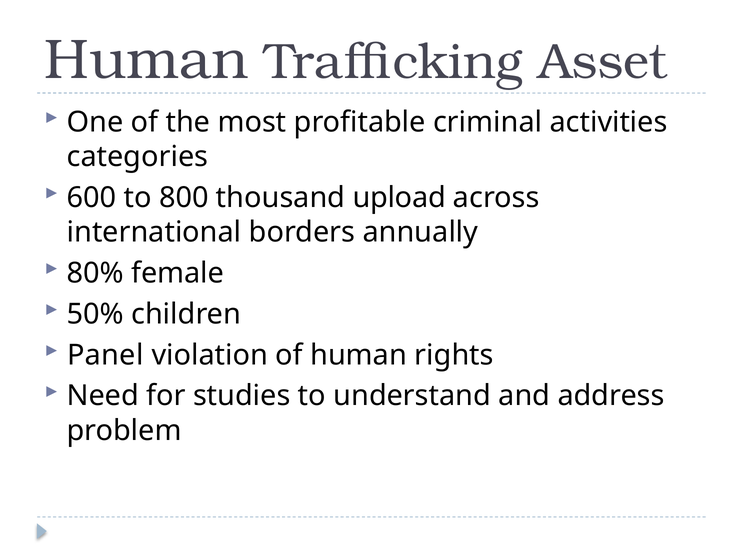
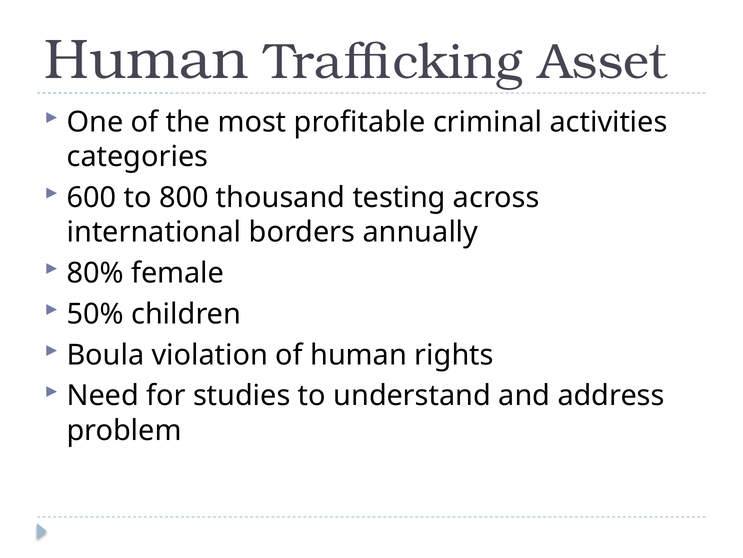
upload: upload -> testing
Panel: Panel -> Boula
